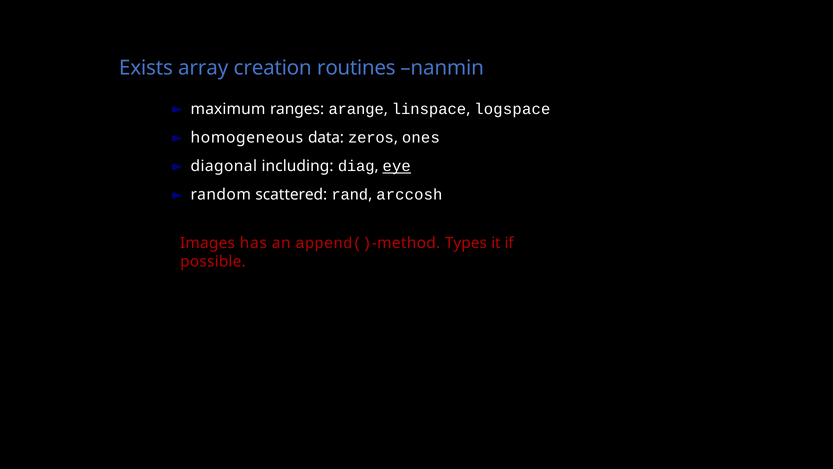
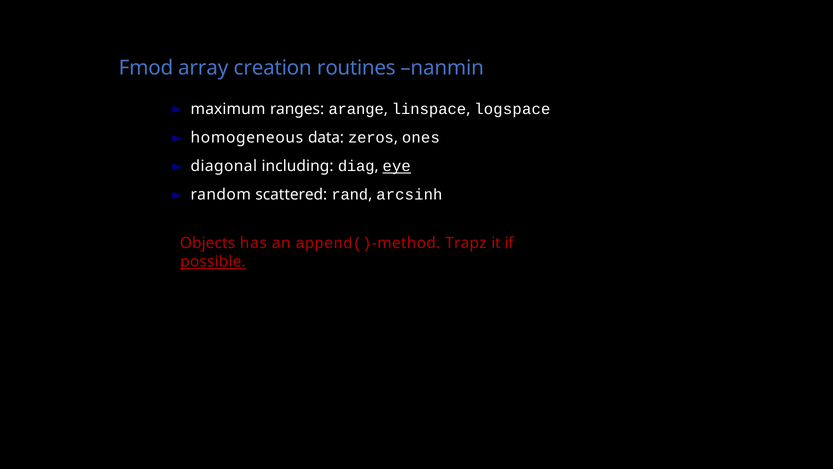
Exists: Exists -> Fmod
arccosh: arccosh -> arcsinh
Images: Images -> Objects
Types: Types -> Trapz
possible underline: none -> present
